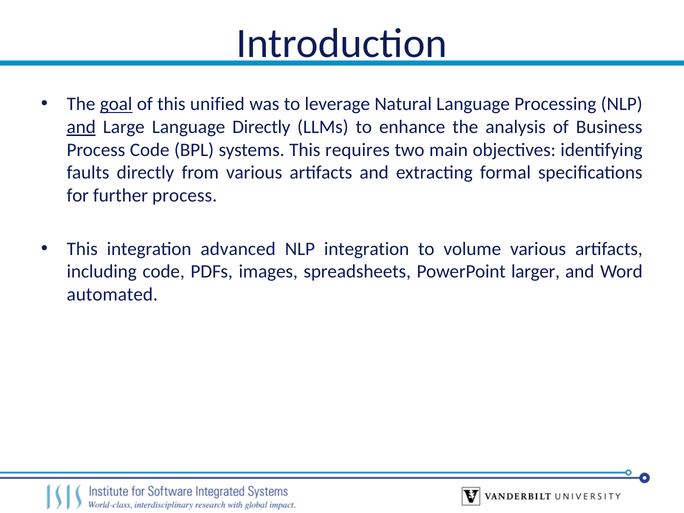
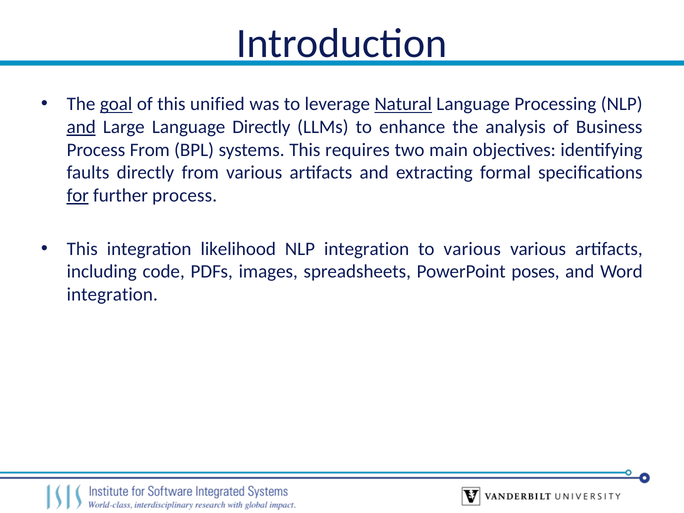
Natural underline: none -> present
Process Code: Code -> From
for underline: none -> present
advanced: advanced -> likelihood
to volume: volume -> various
larger: larger -> poses
automated at (112, 294): automated -> integration
